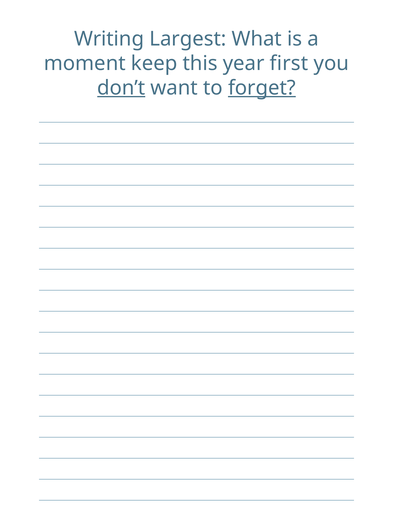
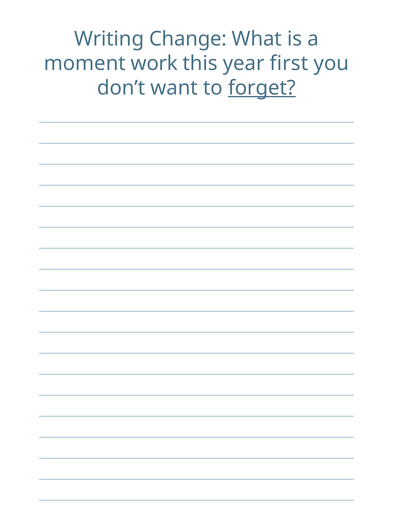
Largest: Largest -> Change
keep: keep -> work
don’t underline: present -> none
